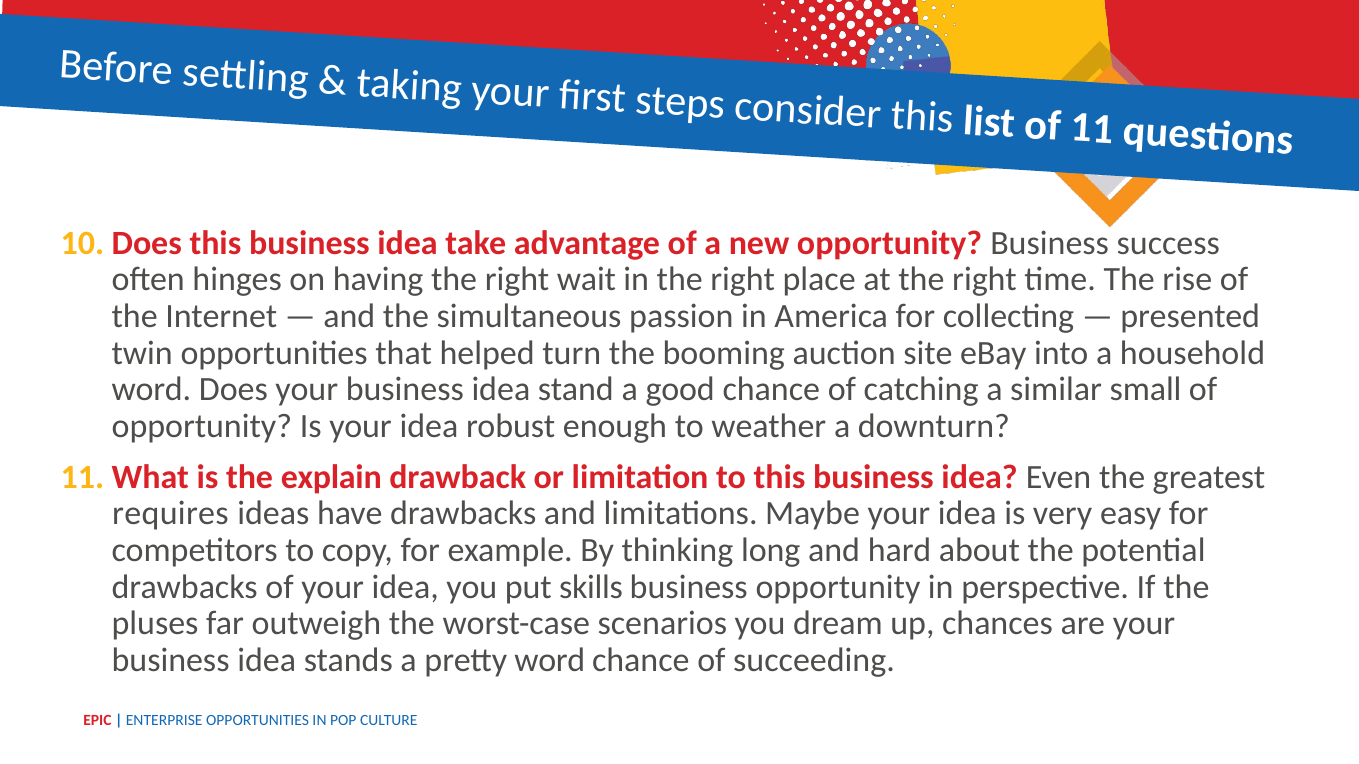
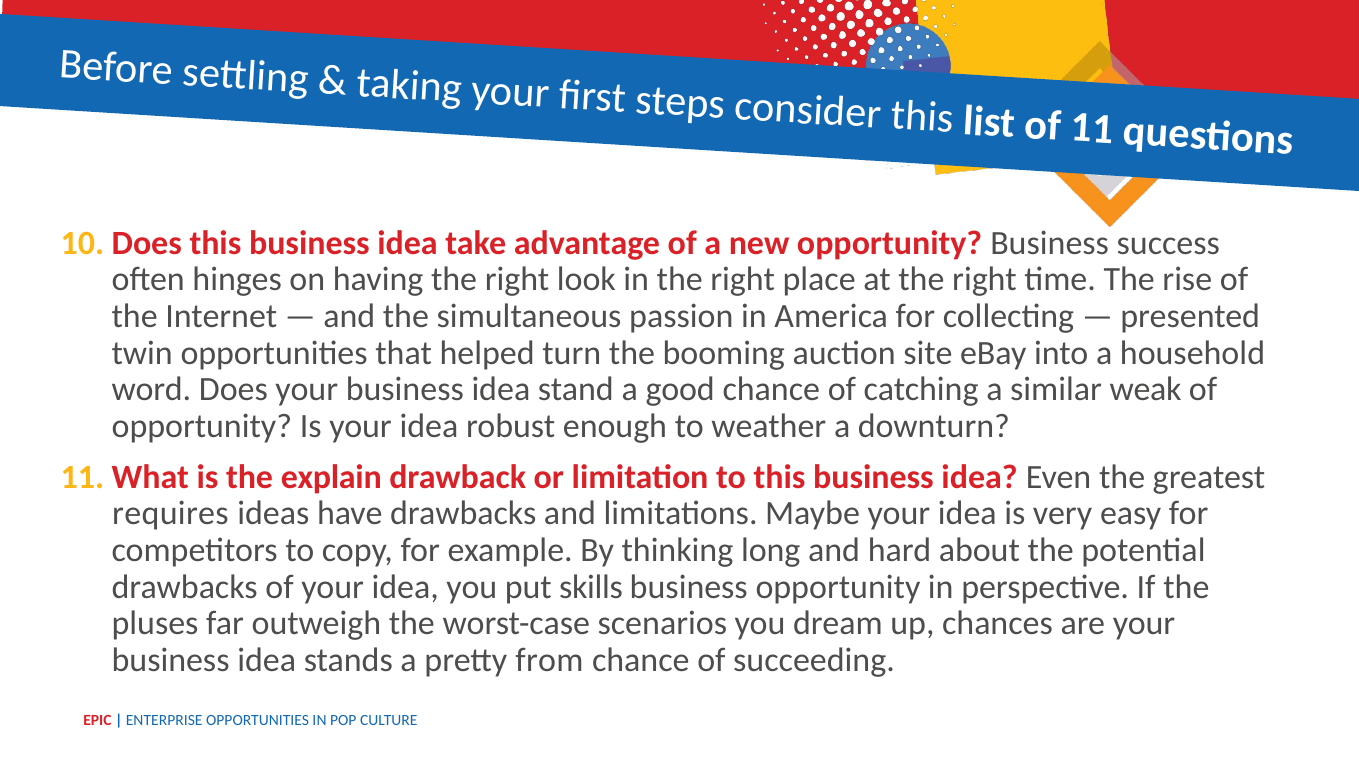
wait: wait -> look
small: small -> weak
pretty word: word -> from
